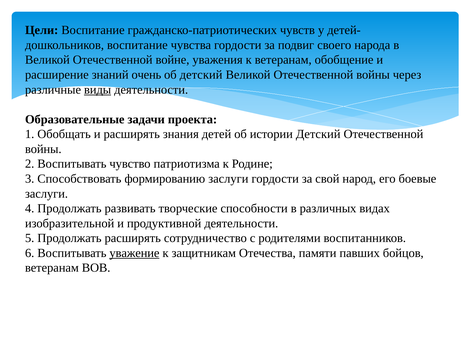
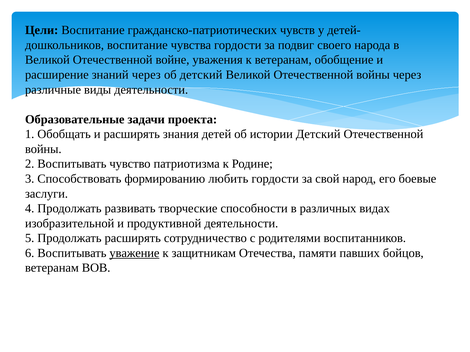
знаний очень: очень -> через
виды underline: present -> none
формированию заслуги: заслуги -> любить
